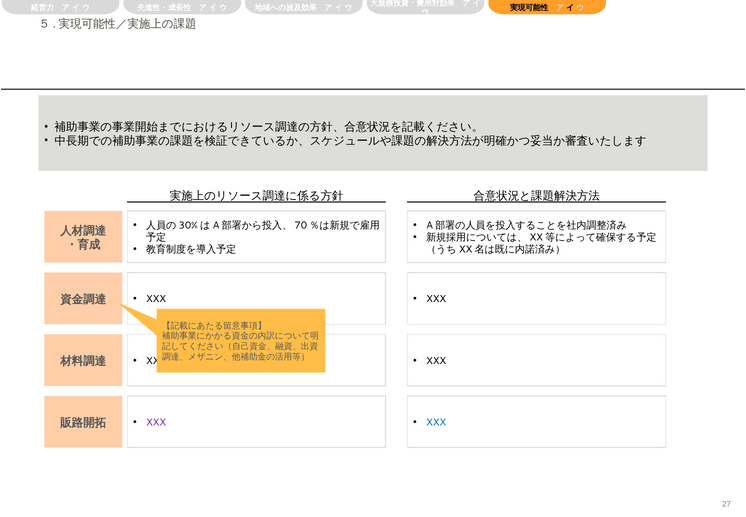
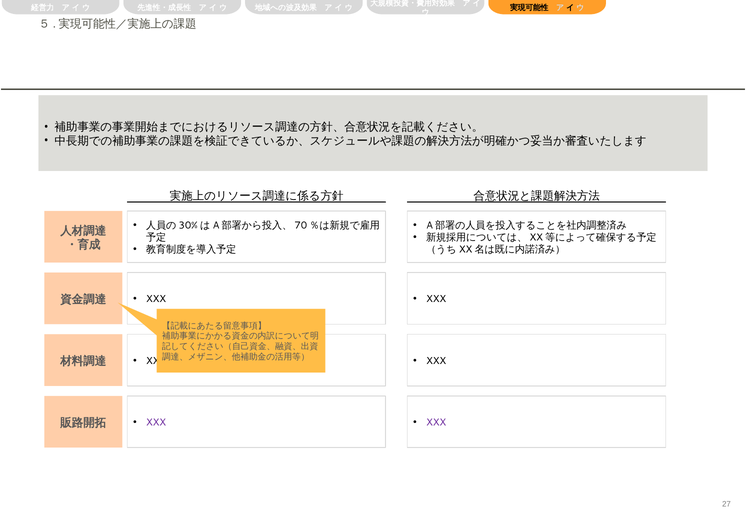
XXX at (436, 422) colour: blue -> purple
